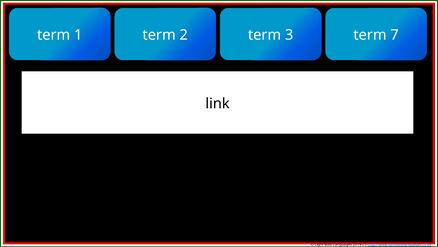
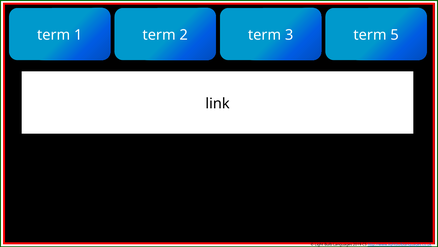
7: 7 -> 5
